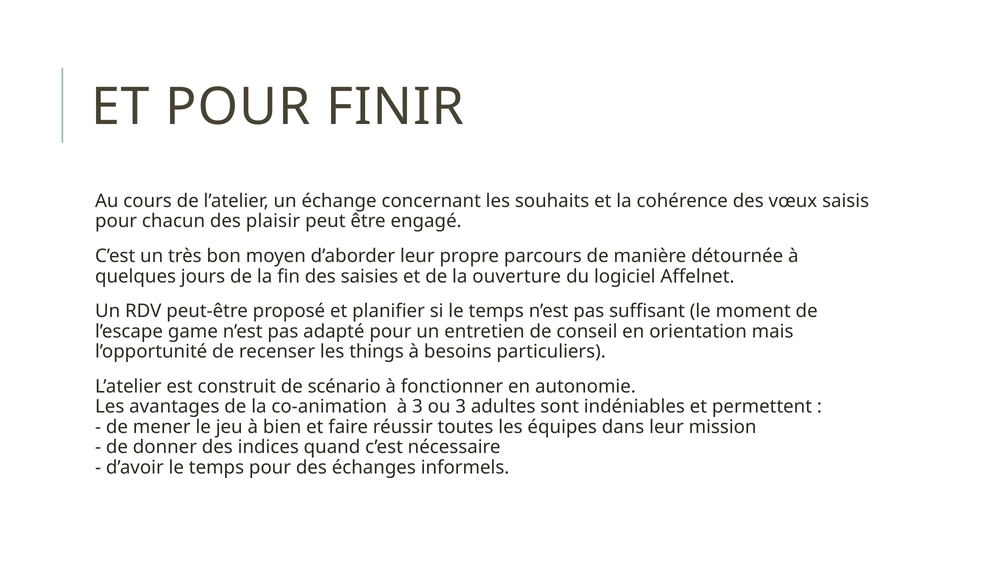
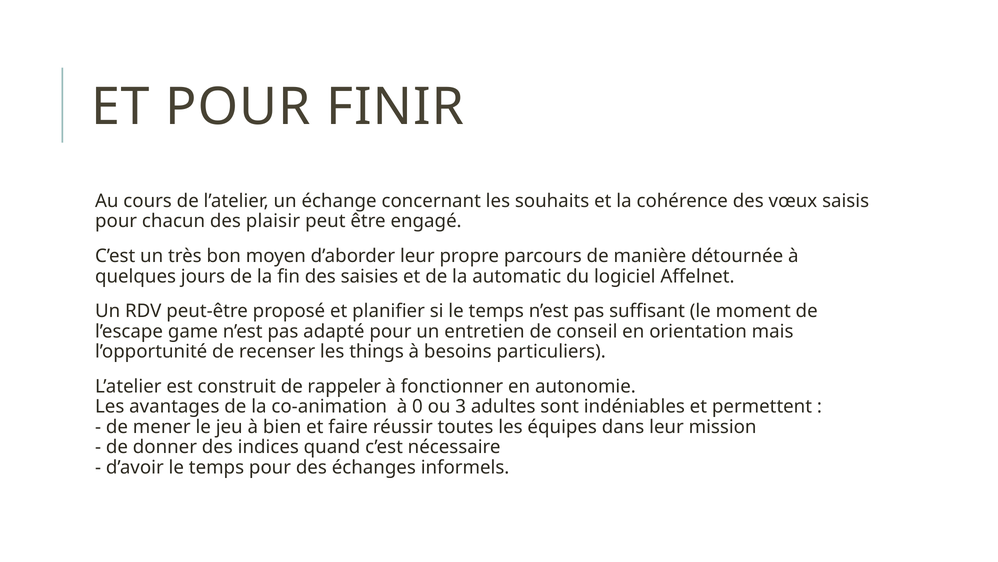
ouverture: ouverture -> automatic
scénario: scénario -> rappeler
à 3: 3 -> 0
